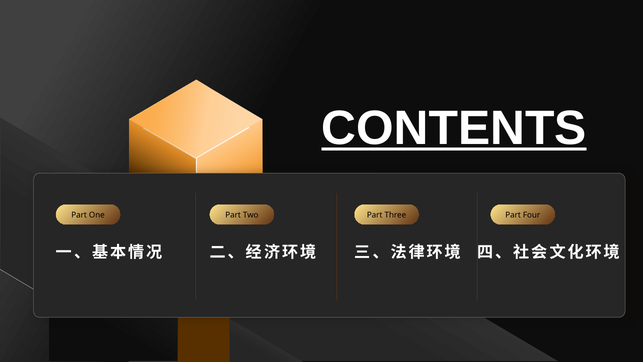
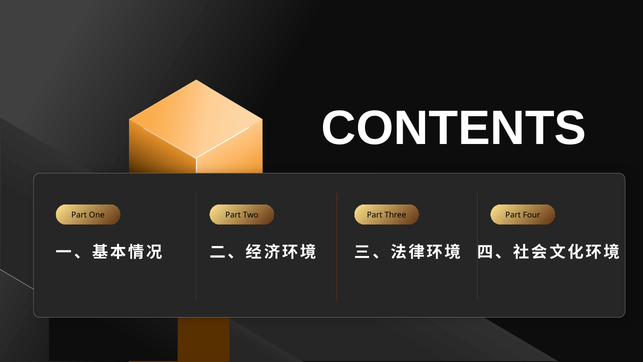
CONTENTS underline: present -> none
